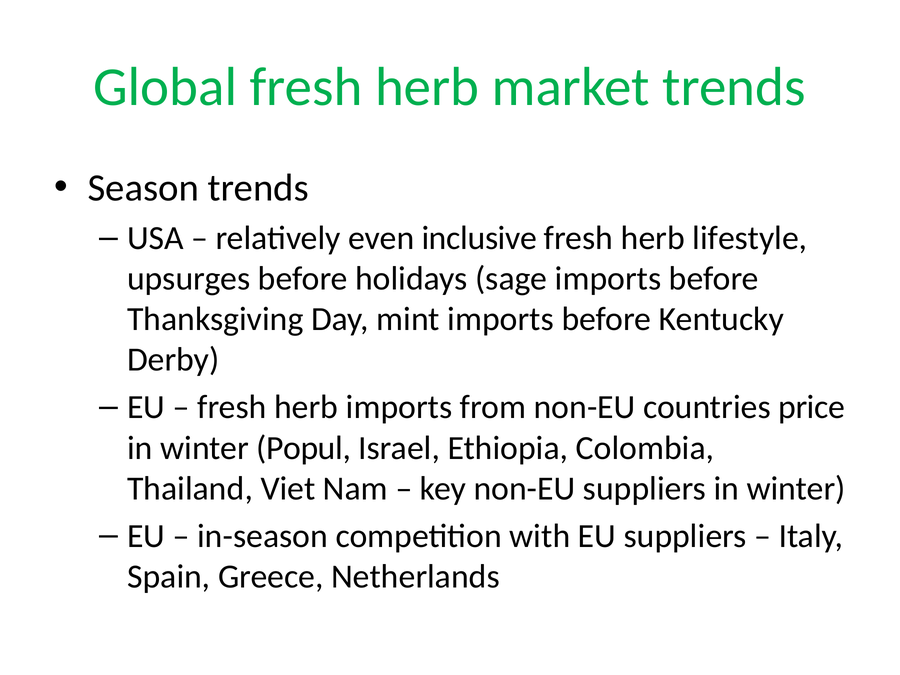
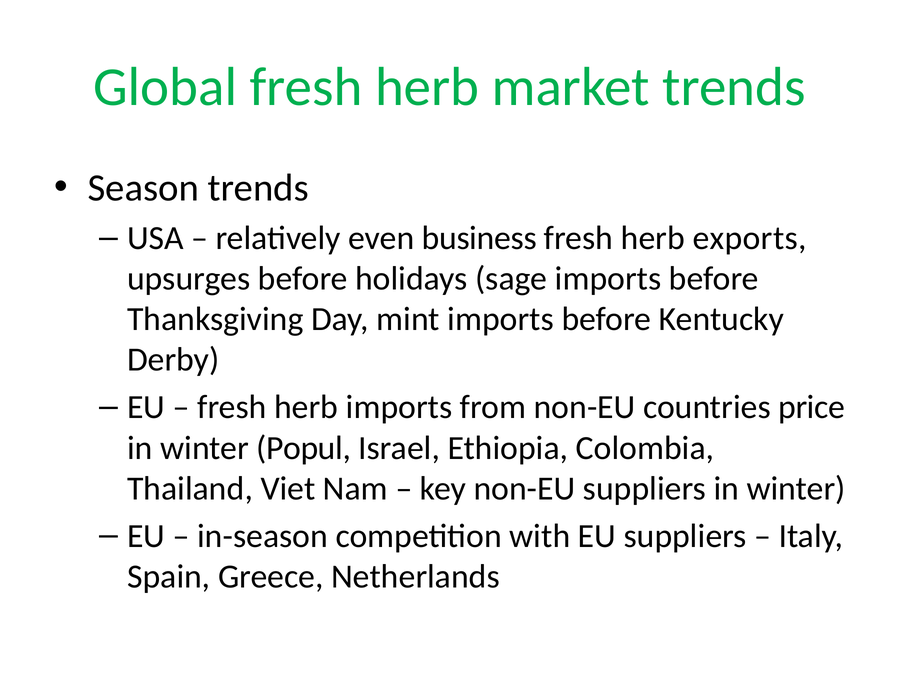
inclusive: inclusive -> business
lifestyle: lifestyle -> exports
